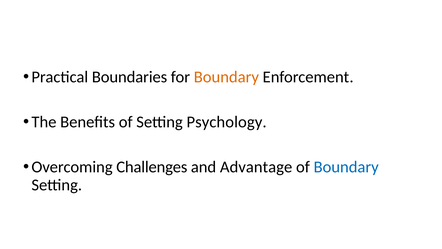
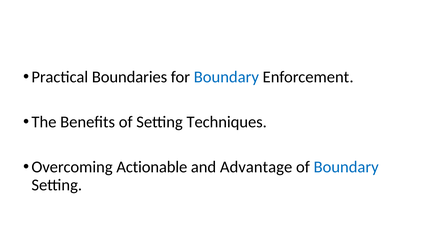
Boundary at (226, 77) colour: orange -> blue
Psychology: Psychology -> Techniques
Challenges: Challenges -> Actionable
